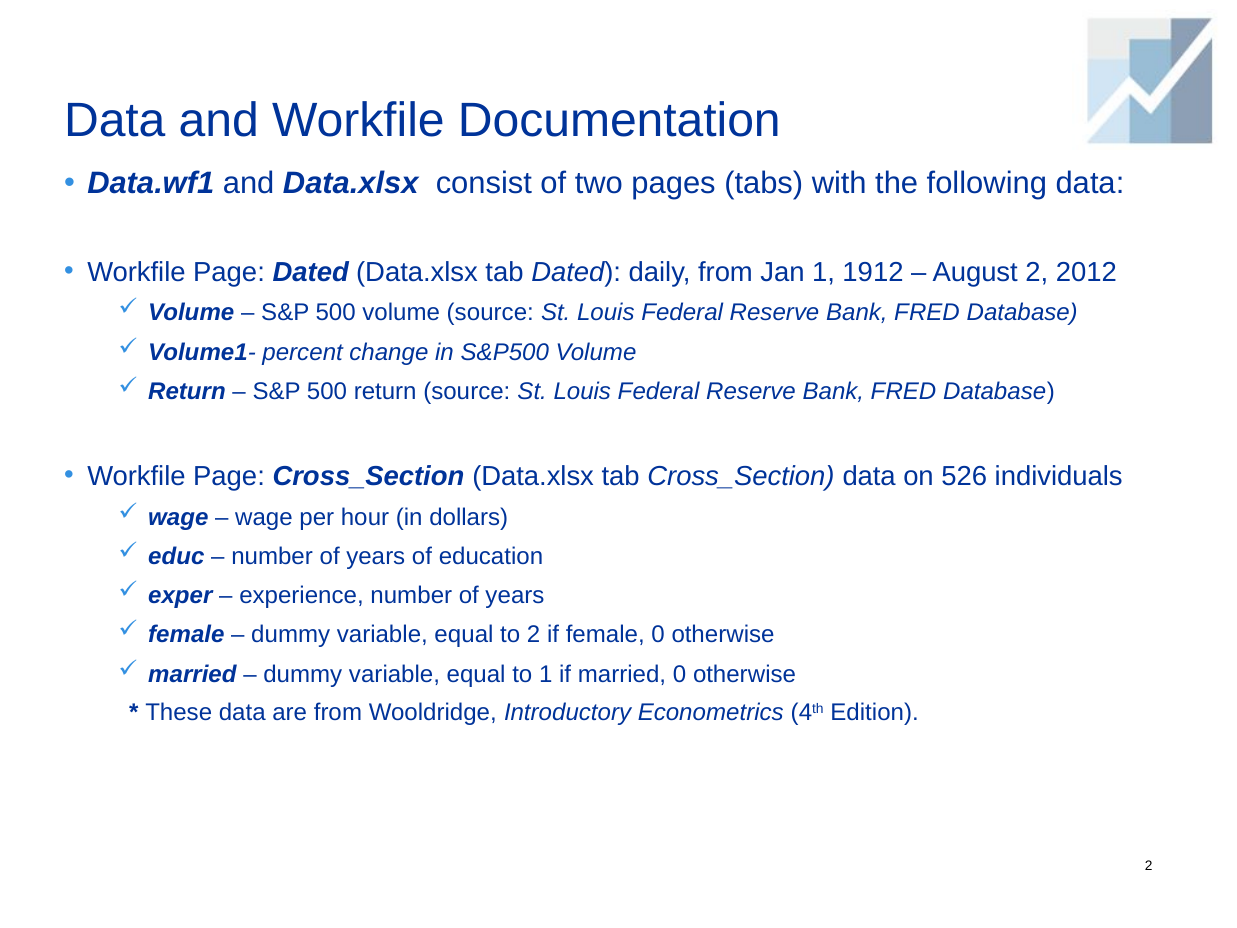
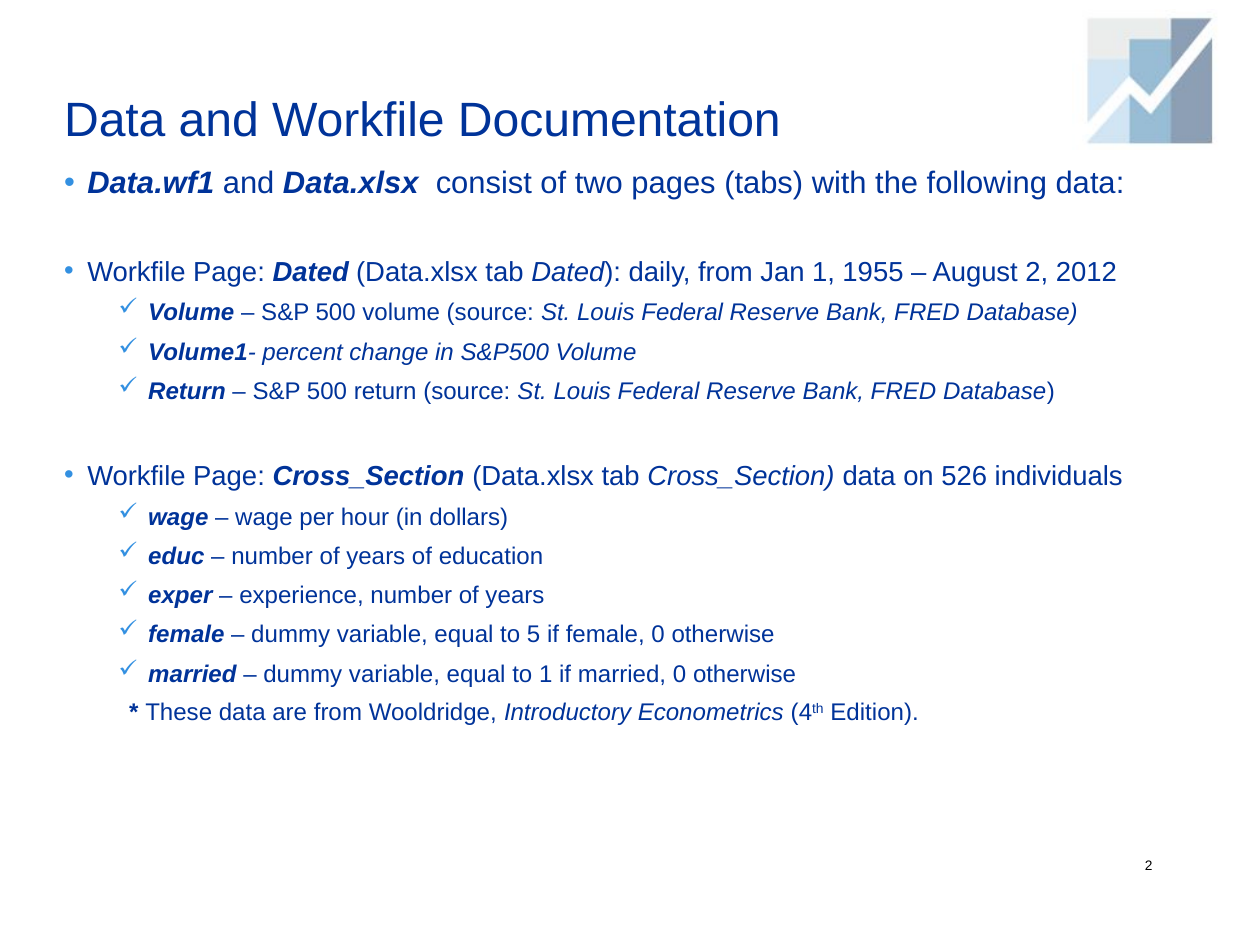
1912: 1912 -> 1955
to 2: 2 -> 5
